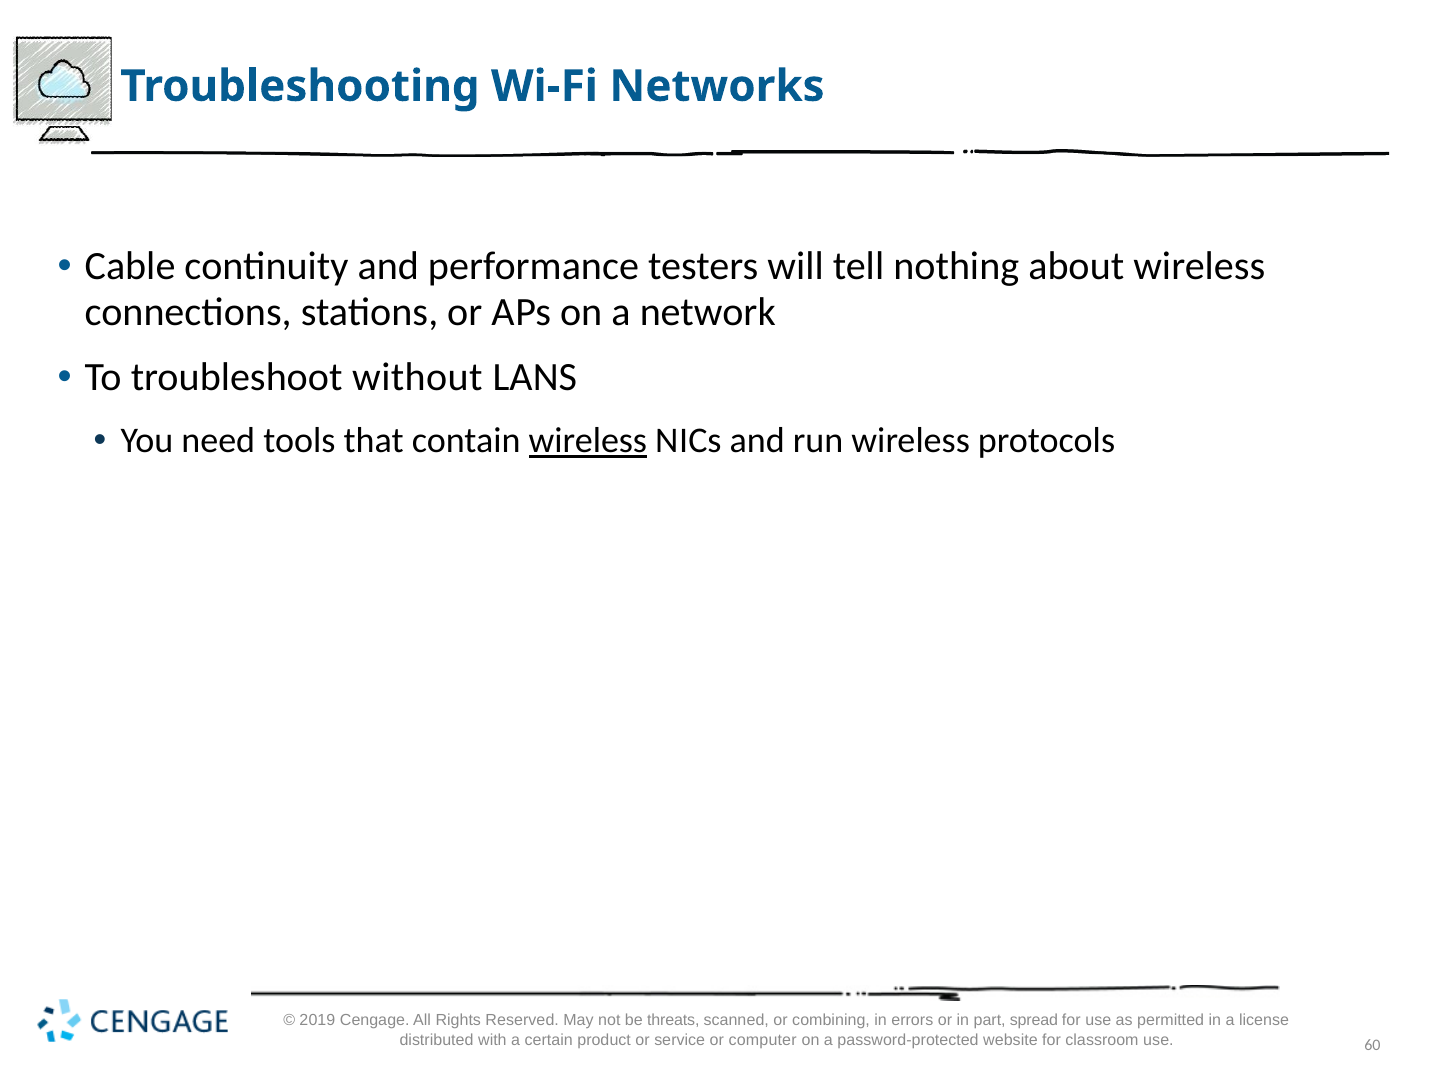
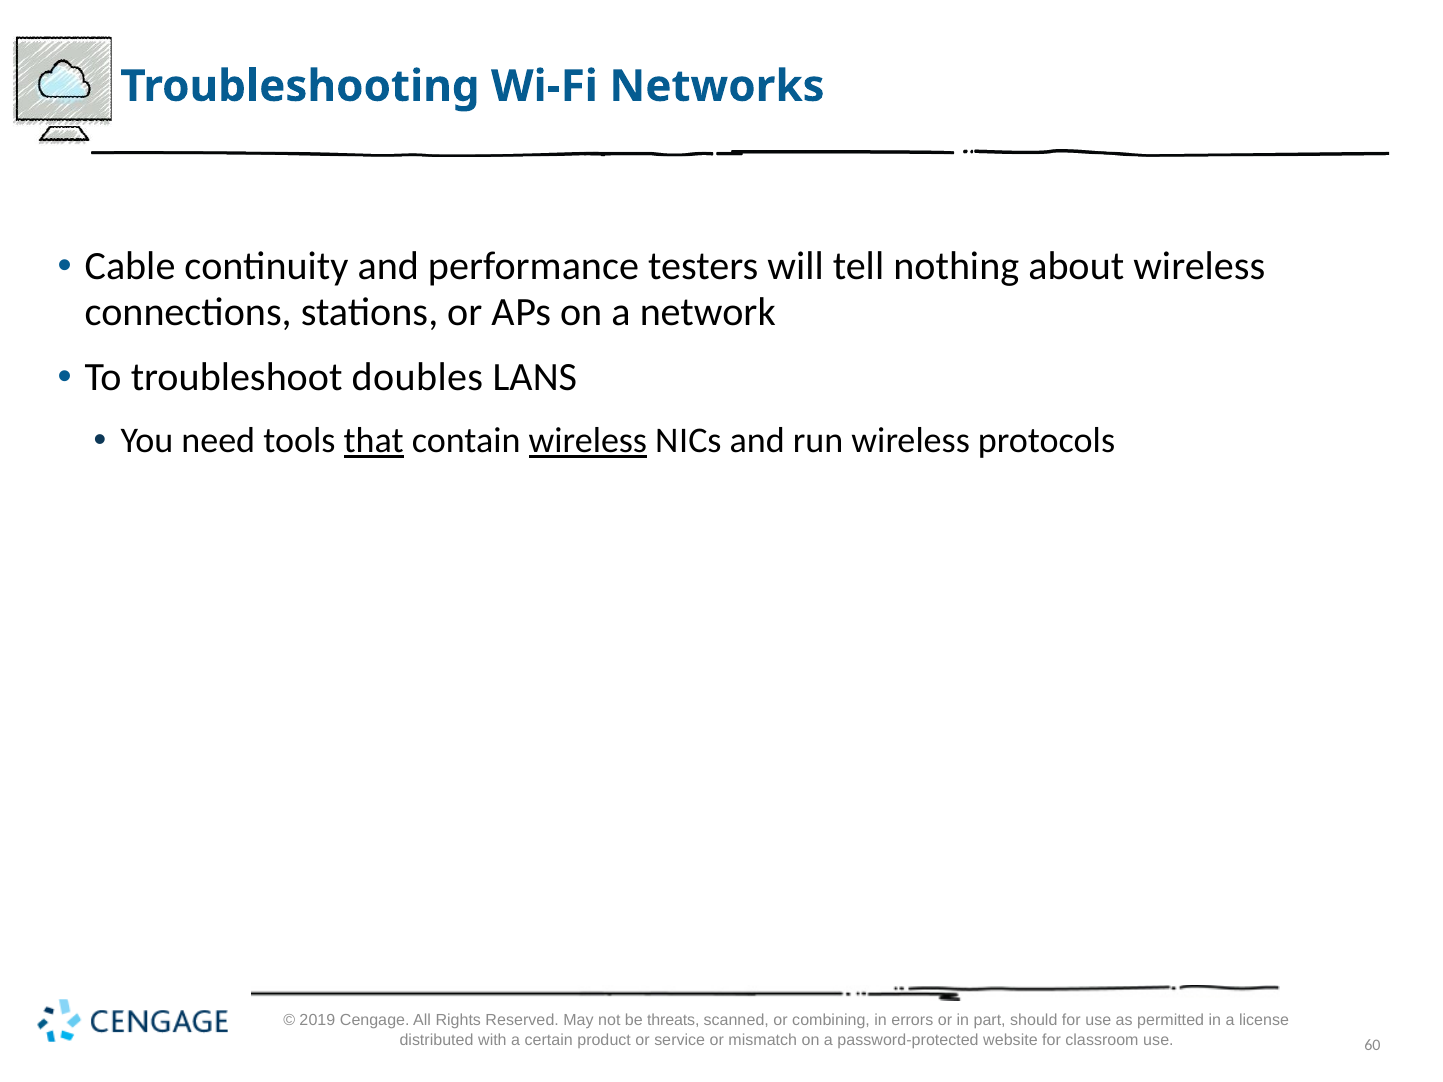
without: without -> doubles
that underline: none -> present
spread: spread -> should
computer: computer -> mismatch
